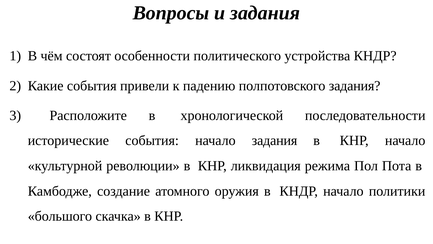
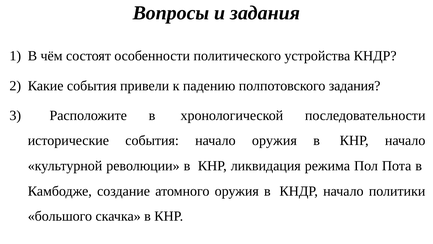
начало задания: задания -> оружия
